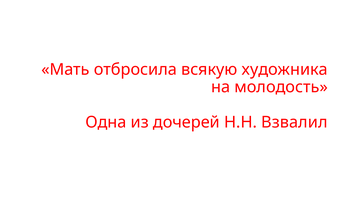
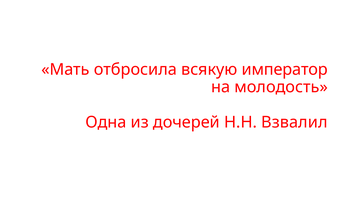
художника: художника -> император
